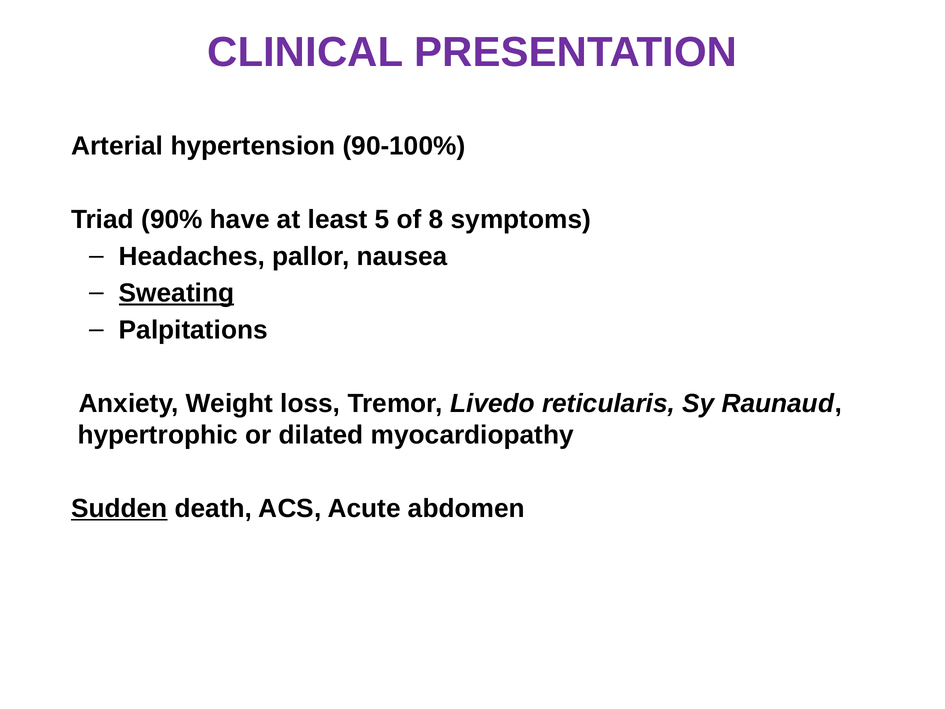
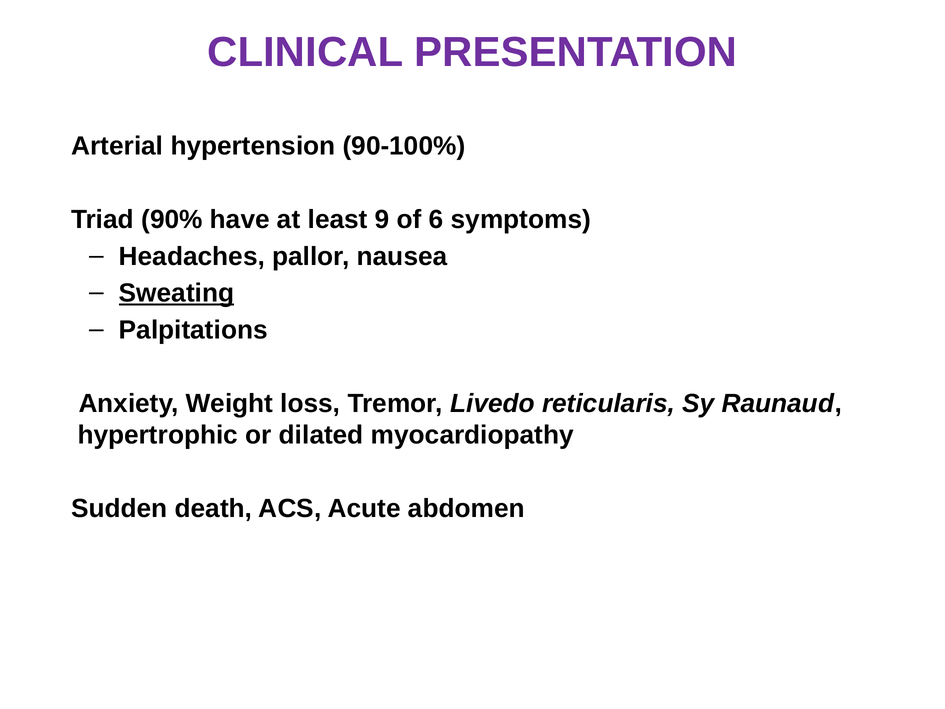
5: 5 -> 9
8: 8 -> 6
Sudden underline: present -> none
